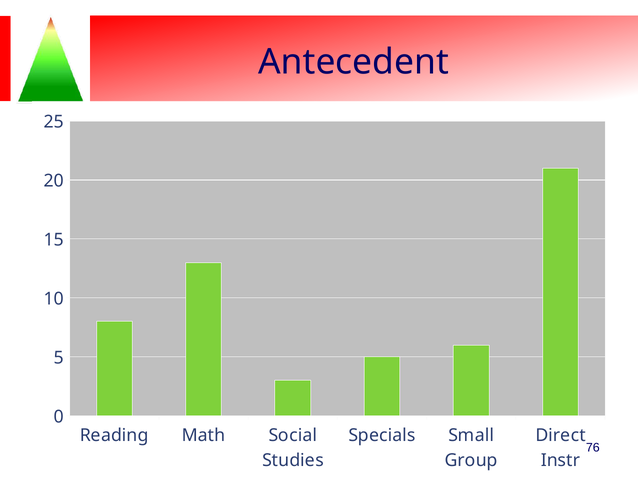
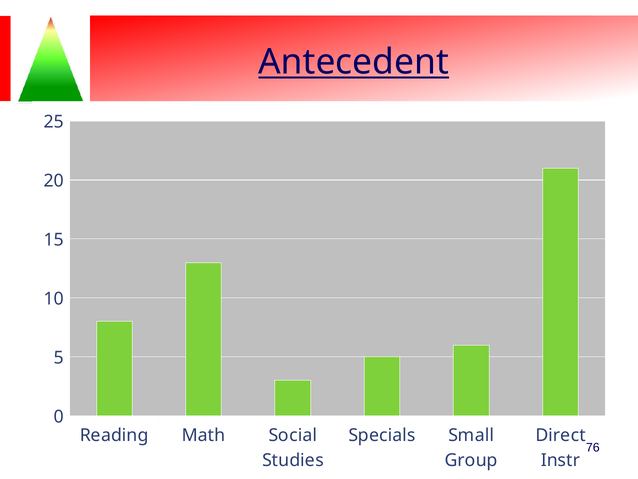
Antecedent underline: none -> present
